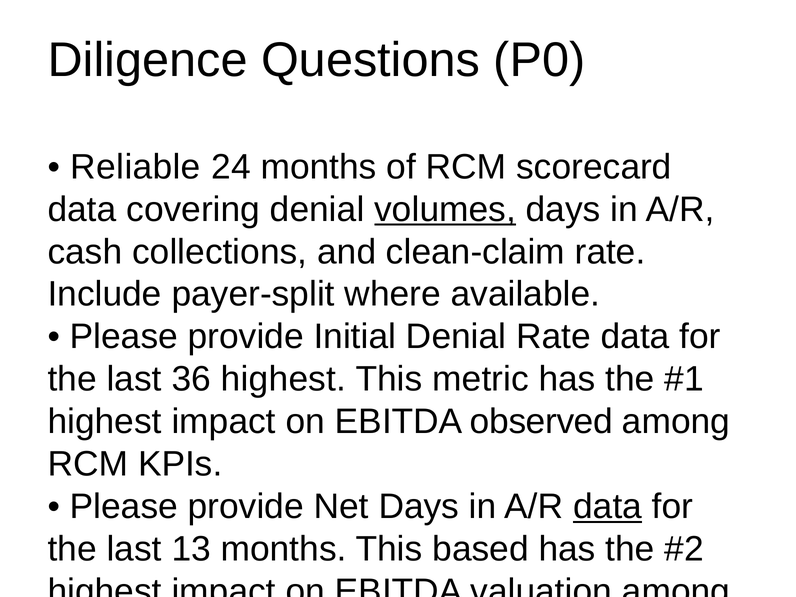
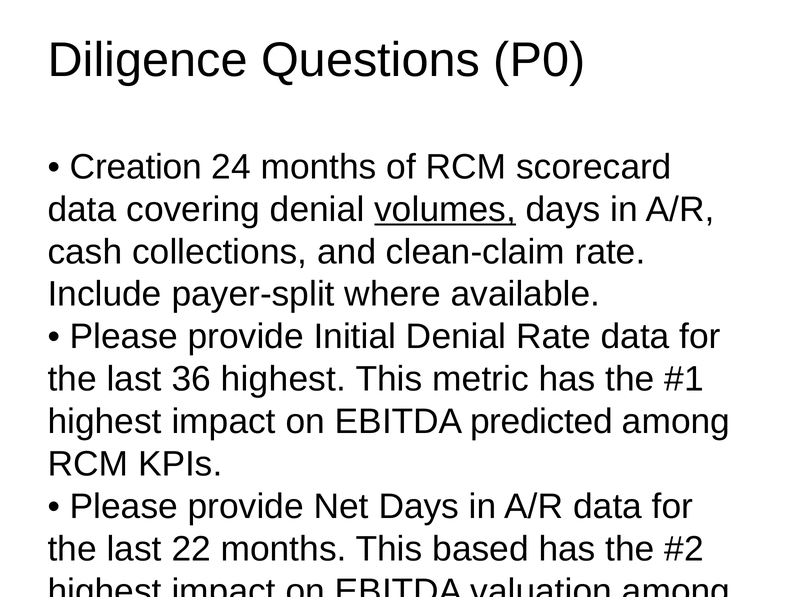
Reliable: Reliable -> Creation
observed: observed -> predicted
data at (608, 507) underline: present -> none
13: 13 -> 22
